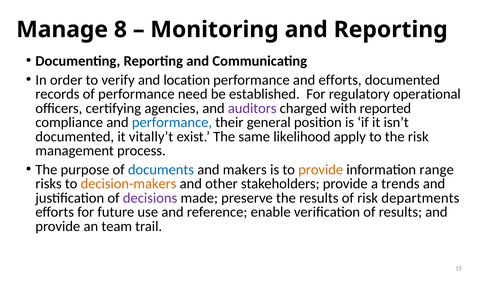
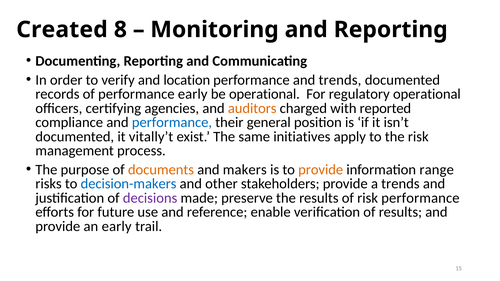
Manage: Manage -> Created
and efforts: efforts -> trends
performance need: need -> early
be established: established -> operational
auditors colour: purple -> orange
likelihood: likelihood -> initiatives
documents colour: blue -> orange
decision-makers colour: orange -> blue
risk departments: departments -> performance
an team: team -> early
